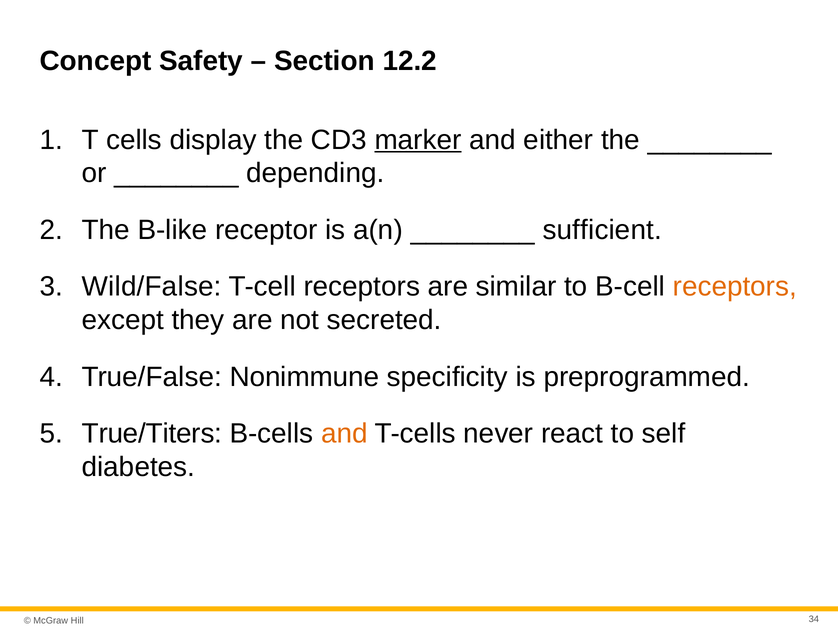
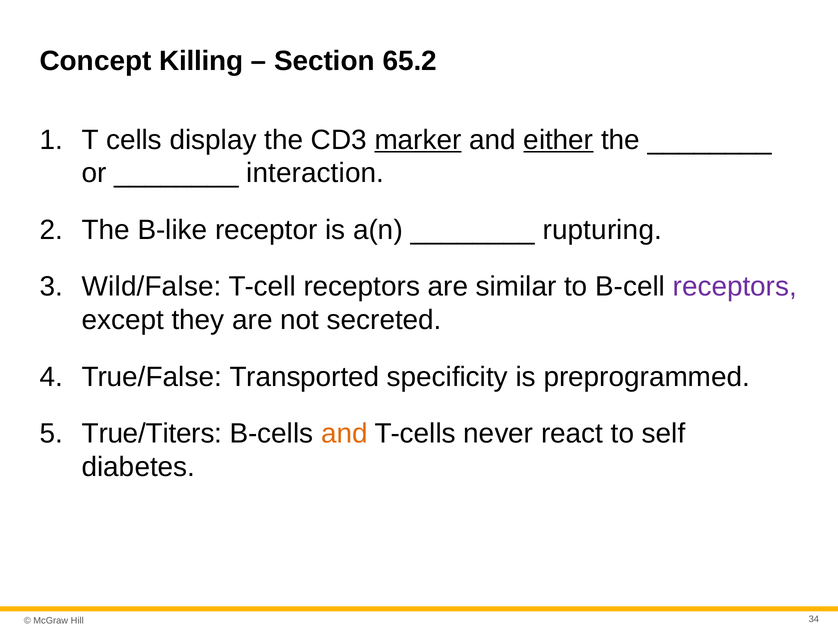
Safety: Safety -> Killing
12.2: 12.2 -> 65.2
either underline: none -> present
depending: depending -> interaction
sufficient: sufficient -> rupturing
receptors at (735, 287) colour: orange -> purple
Nonimmune: Nonimmune -> Transported
